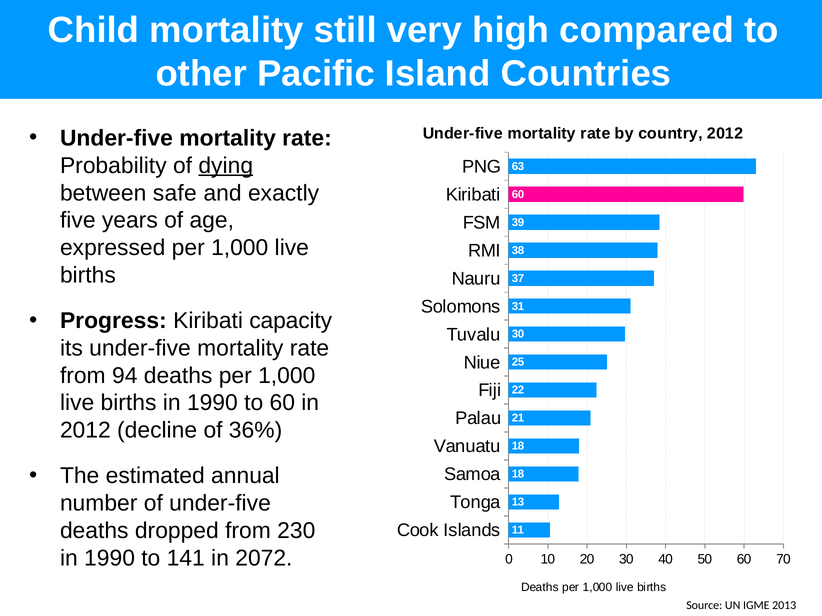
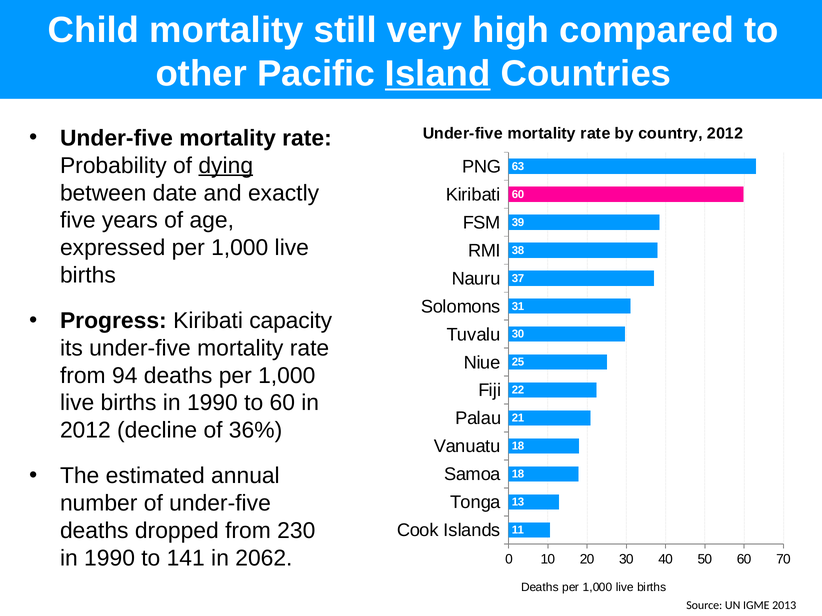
Island underline: none -> present
safe: safe -> date
2072: 2072 -> 2062
